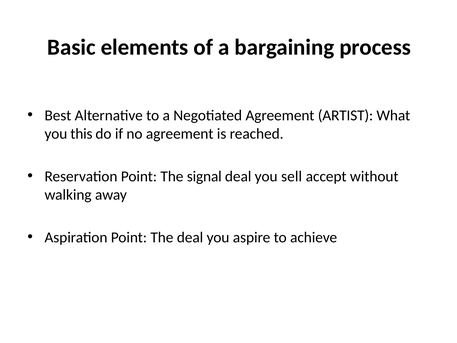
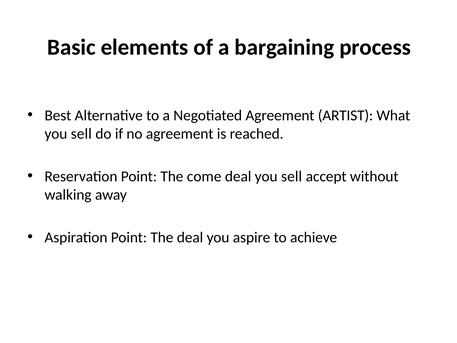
this at (81, 134): this -> sell
signal: signal -> come
